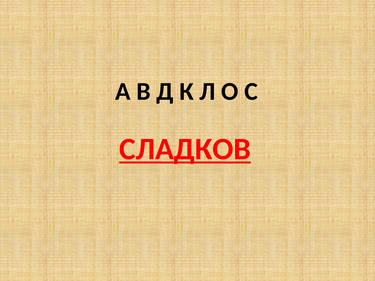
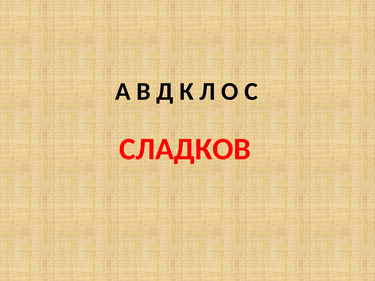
СЛАДКОВ underline: present -> none
